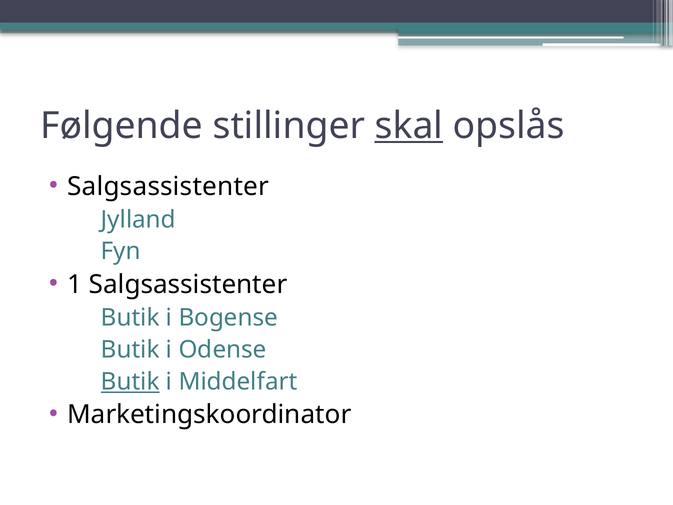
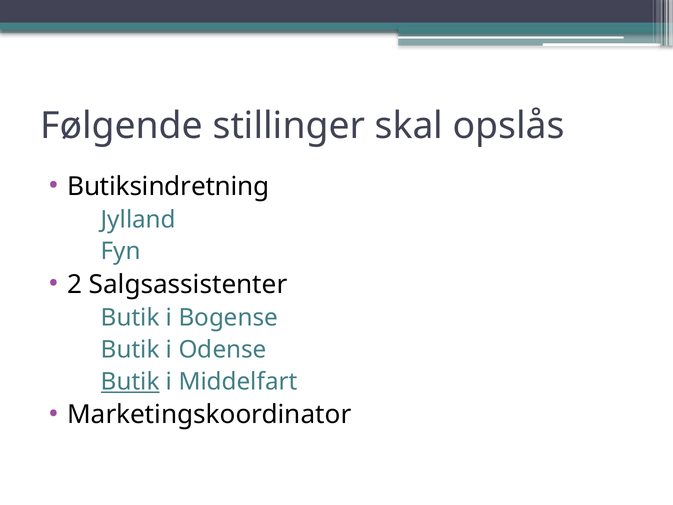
skal underline: present -> none
Salgsassistenter at (168, 186): Salgsassistenter -> Butiksindretning
1: 1 -> 2
